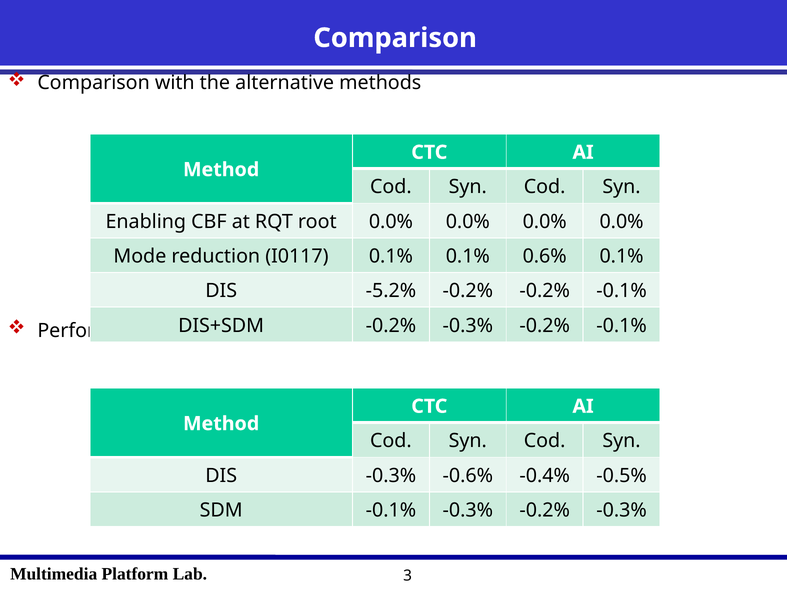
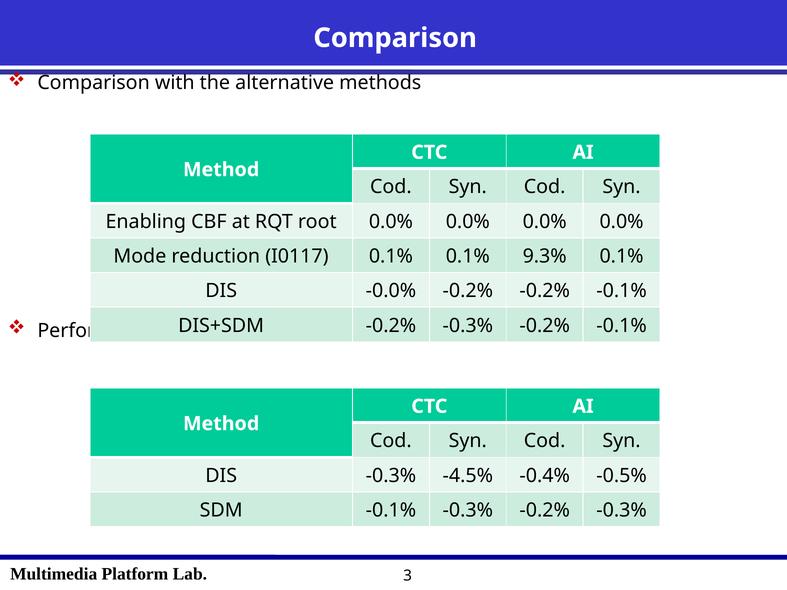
0.6%: 0.6% -> 9.3%
-5.2%: -5.2% -> -0.0%
-0.6%: -0.6% -> -4.5%
